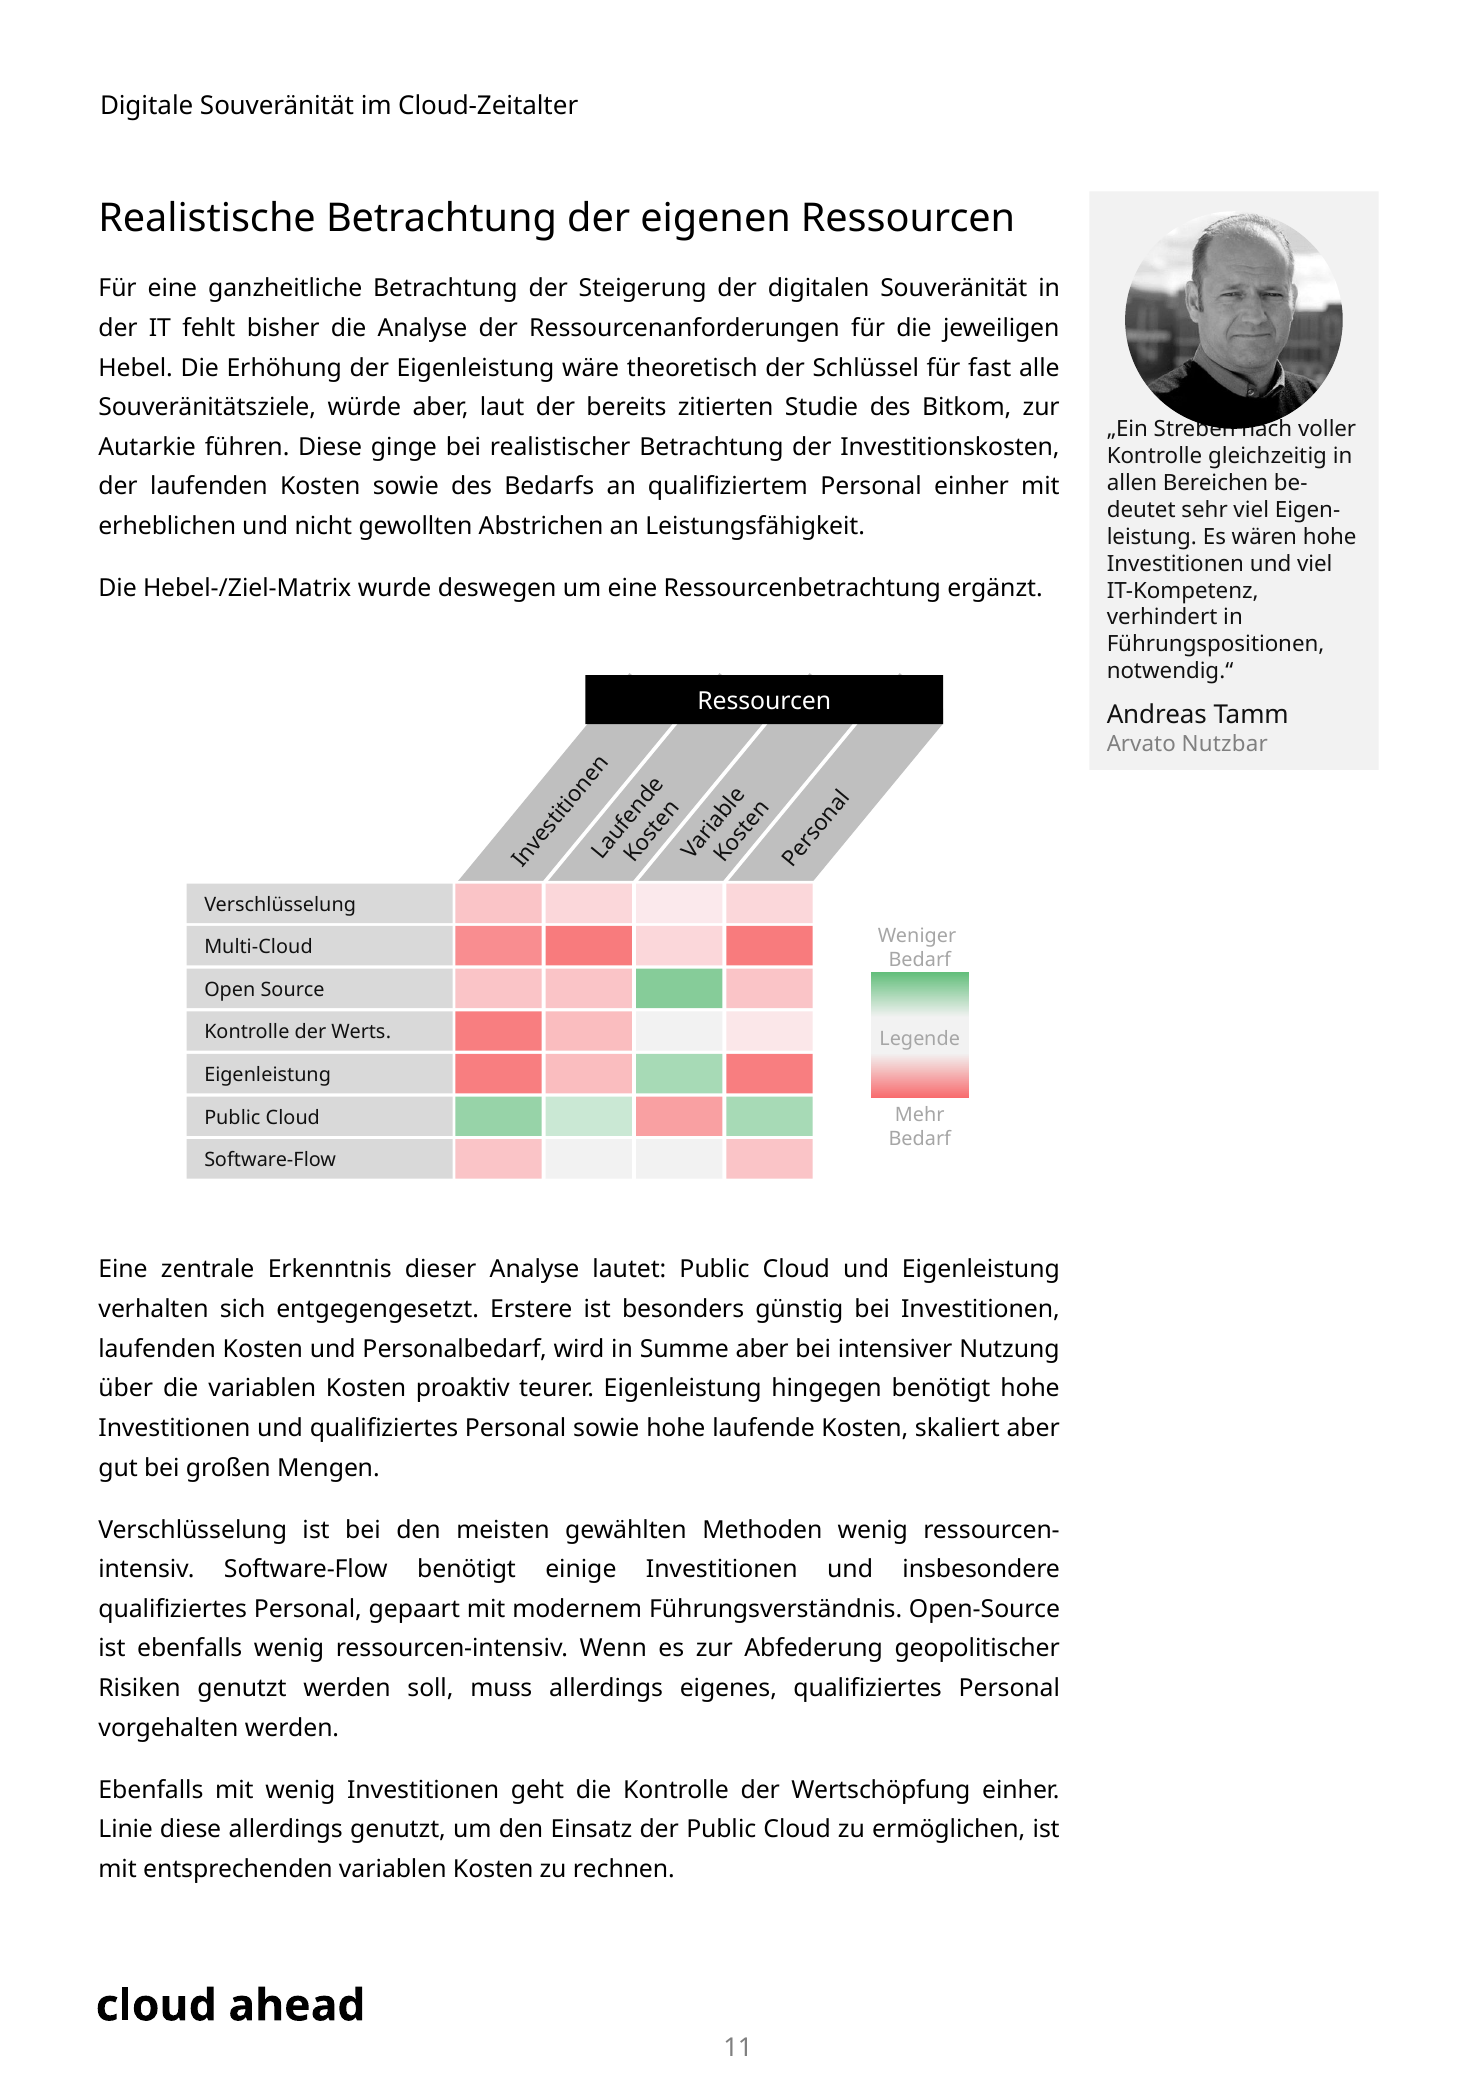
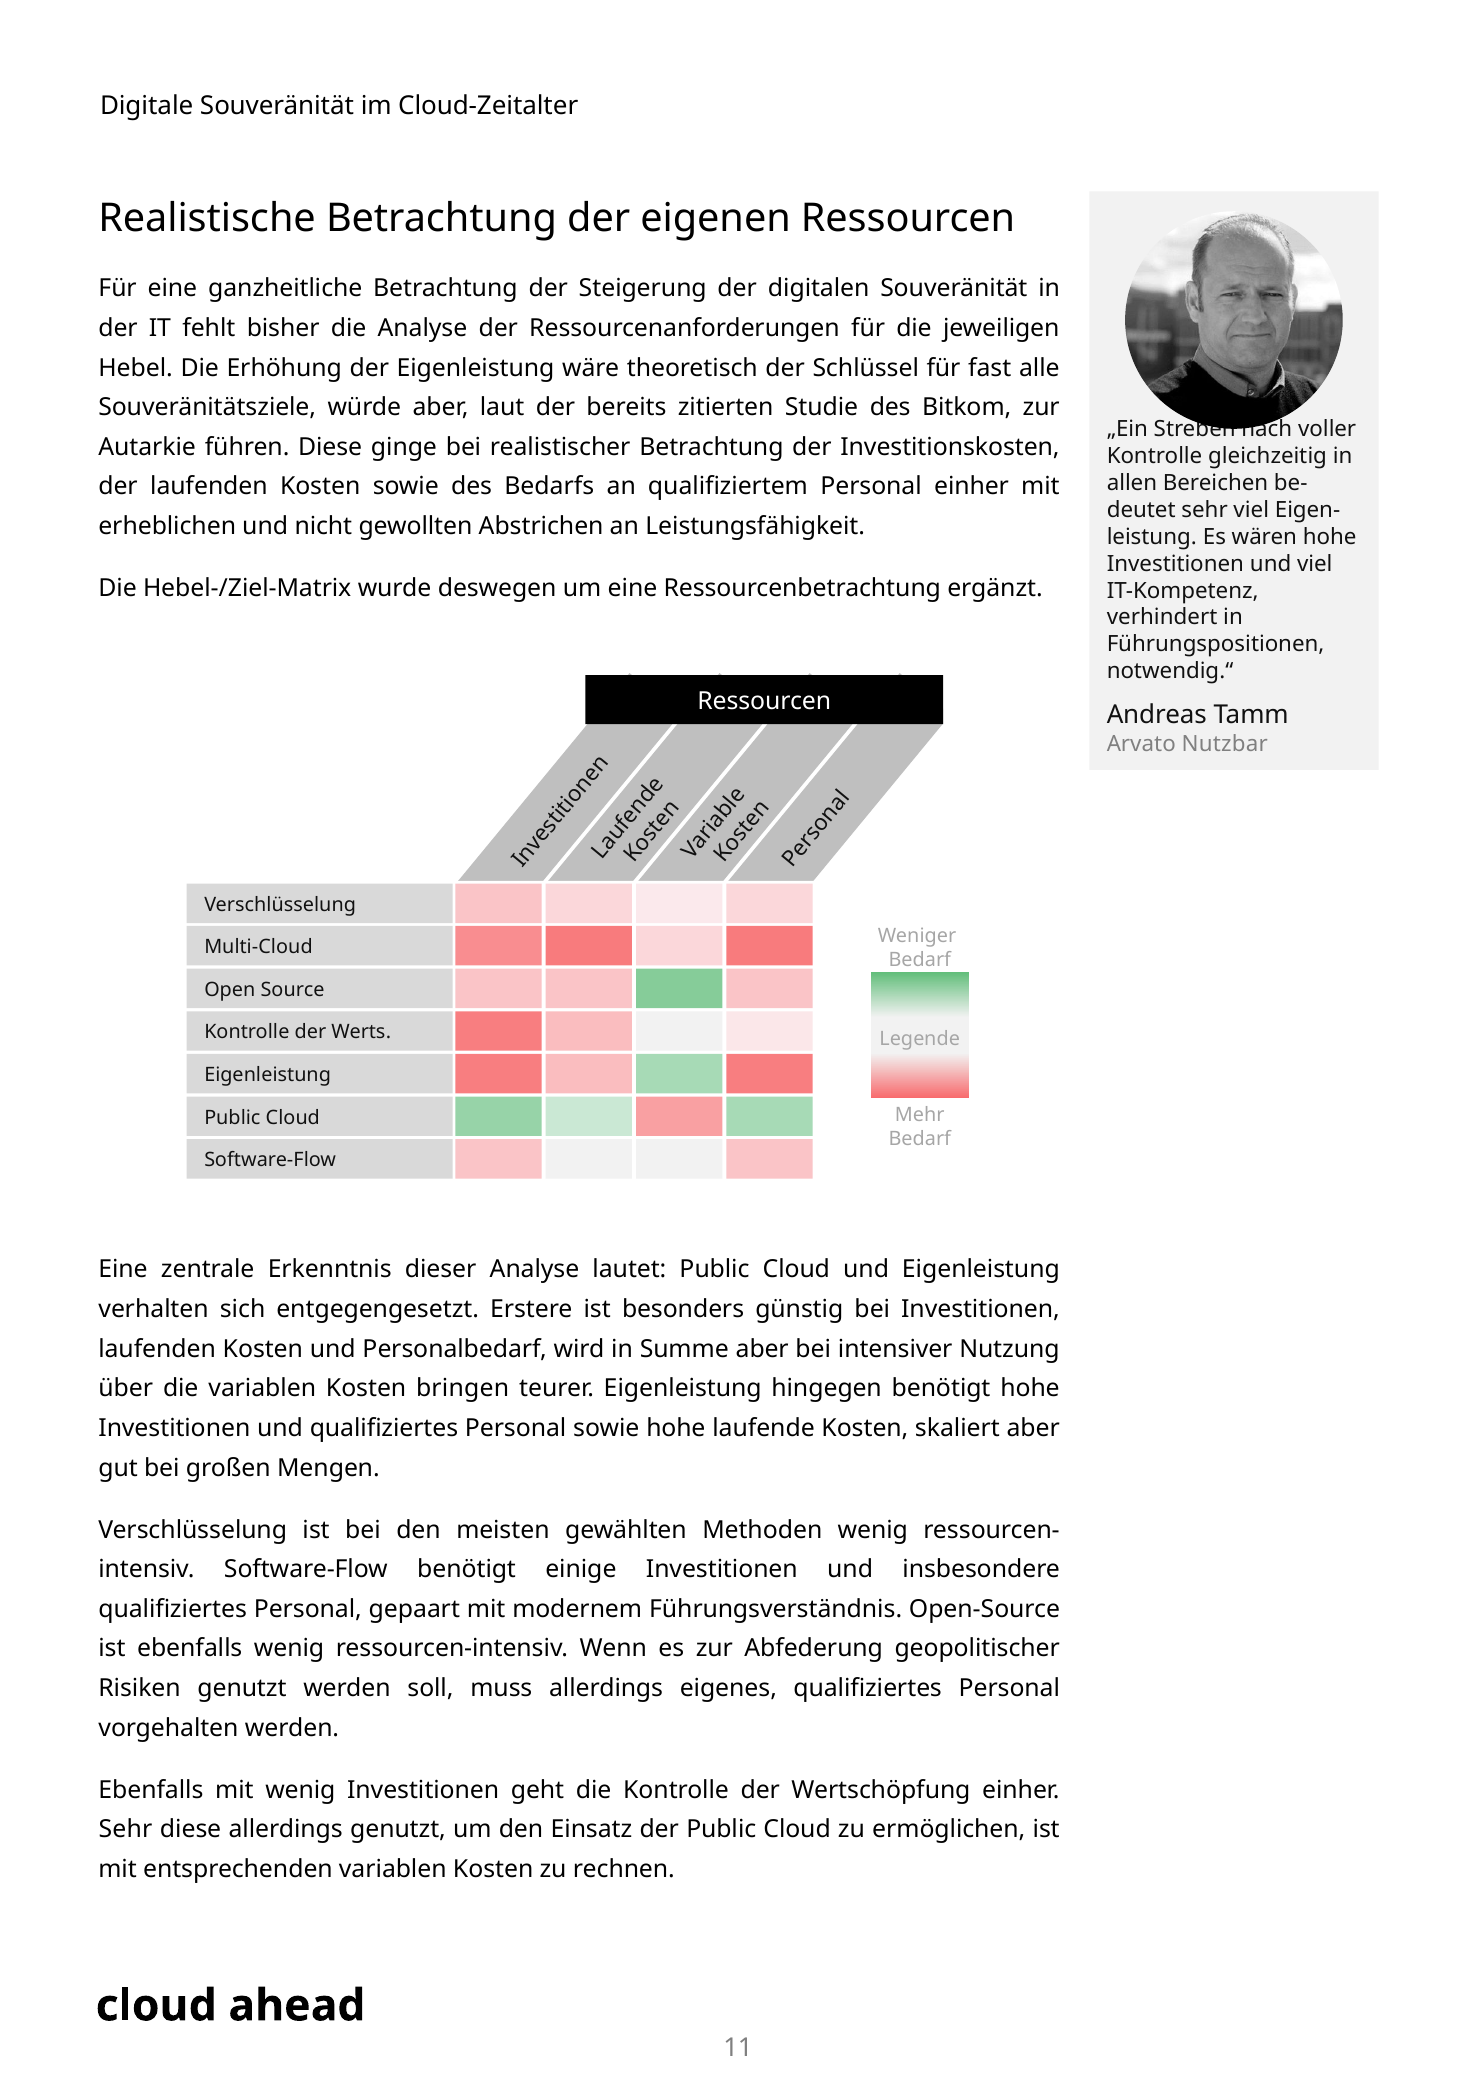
proaktiv: proaktiv -> bringen
Linie at (126, 1830): Linie -> Sehr
